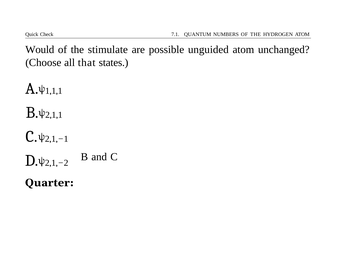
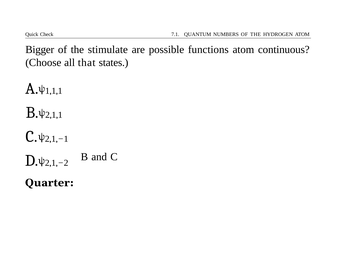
Would: Would -> Bigger
unguided: unguided -> functions
unchanged: unchanged -> continuous
